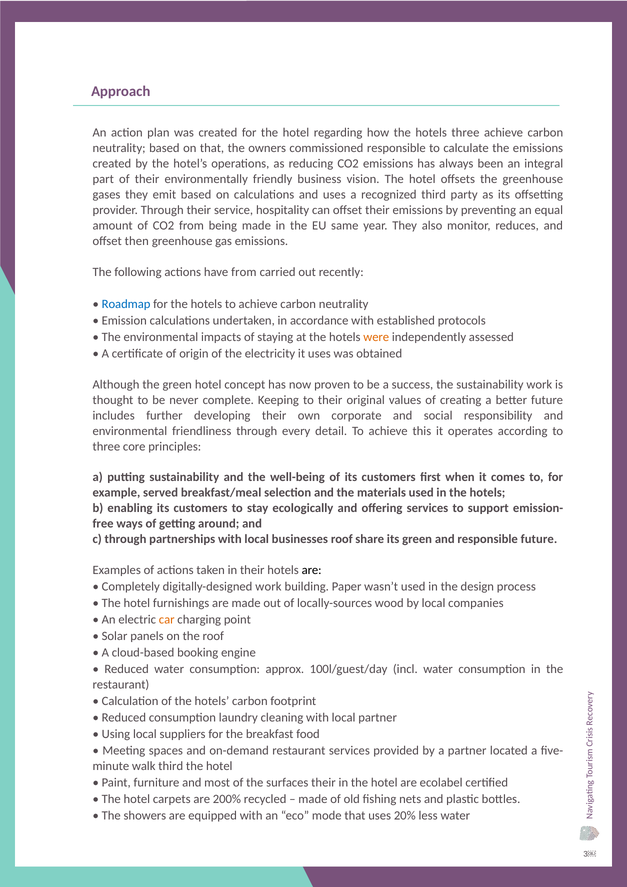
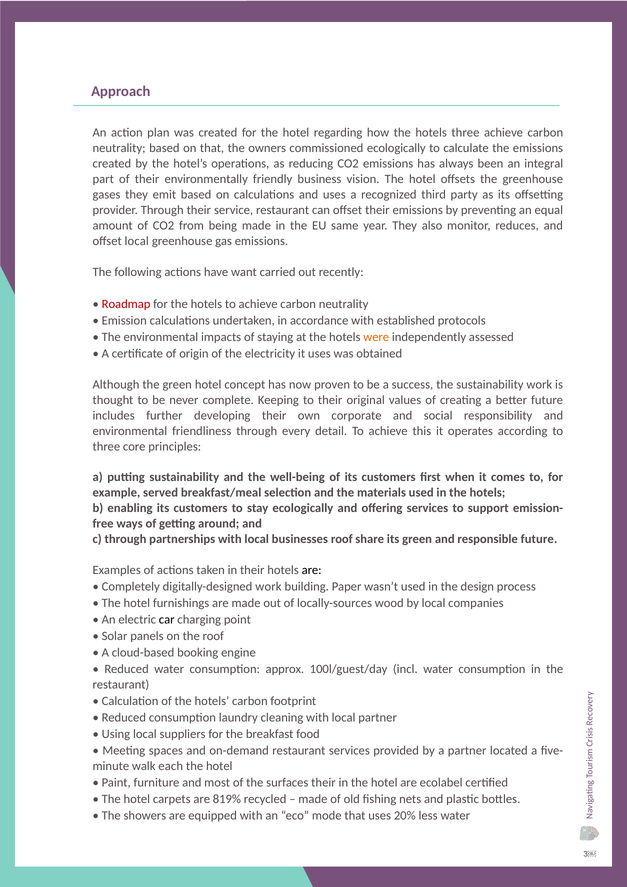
commissioned responsible: responsible -> ecologically
service hospitality: hospitality -> restaurant
offset then: then -> local
have from: from -> want
Roadmap colour: blue -> red
car colour: orange -> black
walk third: third -> each
200%: 200% -> 819%
